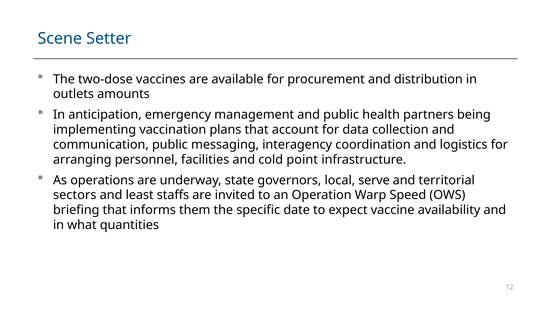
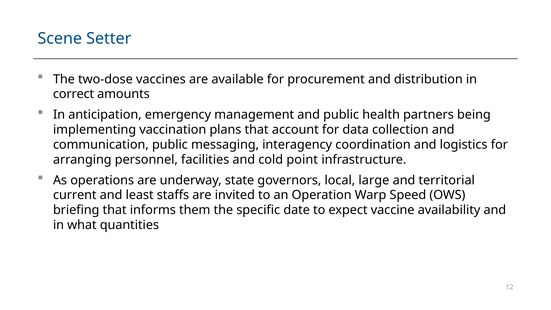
outlets: outlets -> correct
serve: serve -> large
sectors: sectors -> current
